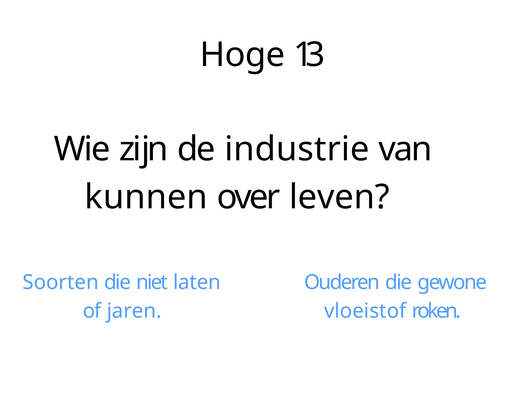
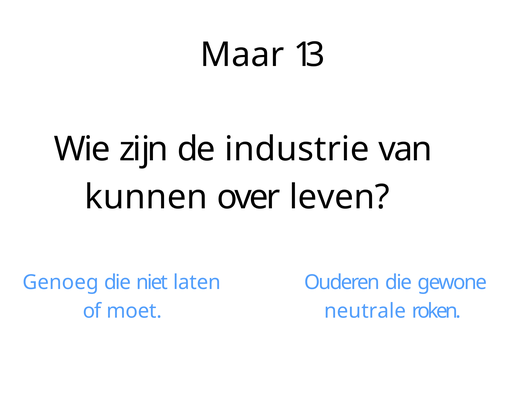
Hoge: Hoge -> Maar
Soorten: Soorten -> Genoeg
jaren: jaren -> moet
vloeistof: vloeistof -> neutrale
